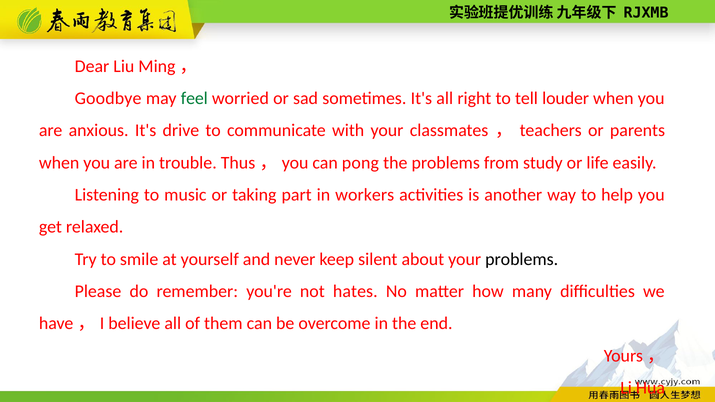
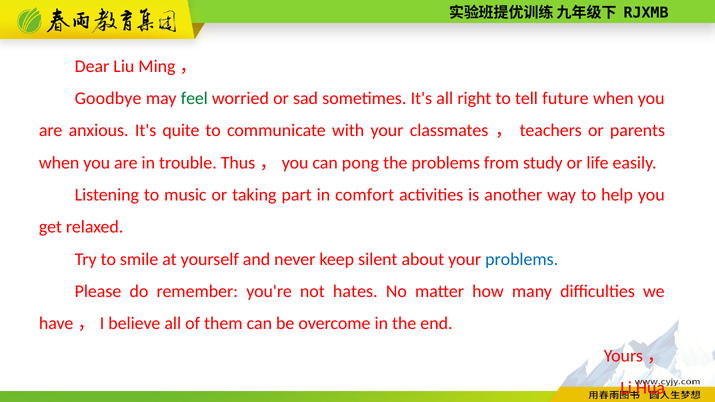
louder: louder -> future
drive: drive -> quite
workers: workers -> comfort
problems at (522, 259) colour: black -> blue
